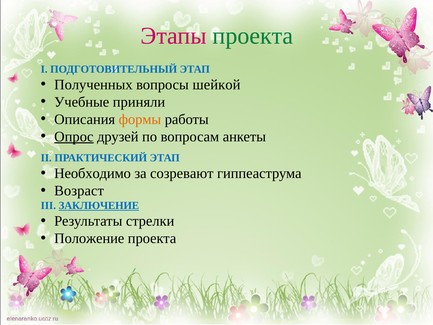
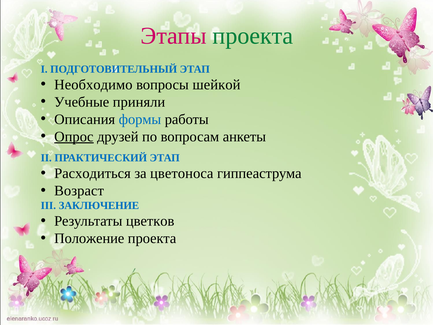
Полученных: Полученных -> Необходимо
формы colour: orange -> blue
Необходимо: Необходимо -> Расходиться
созревают: созревают -> цветоноса
ЗАКЛЮЧЕНИЕ underline: present -> none
стрелки: стрелки -> цветков
